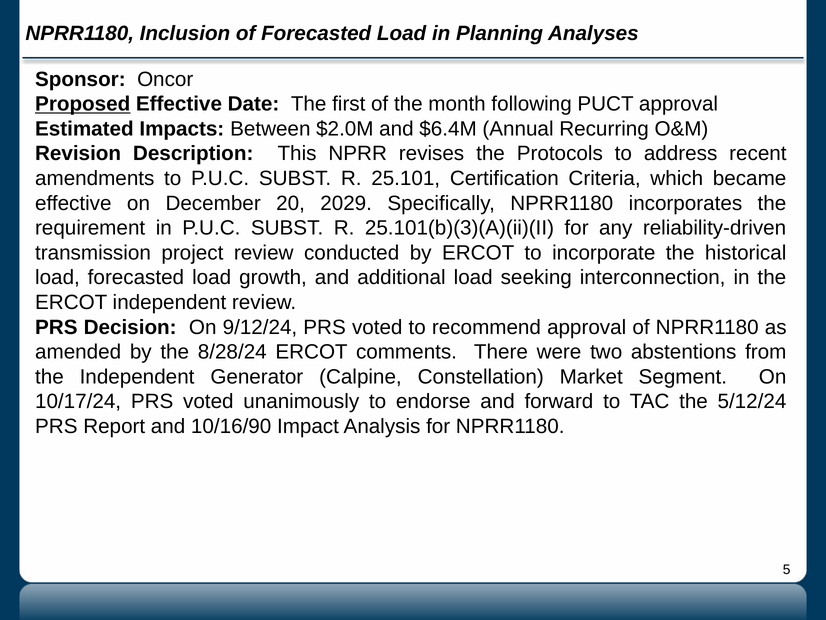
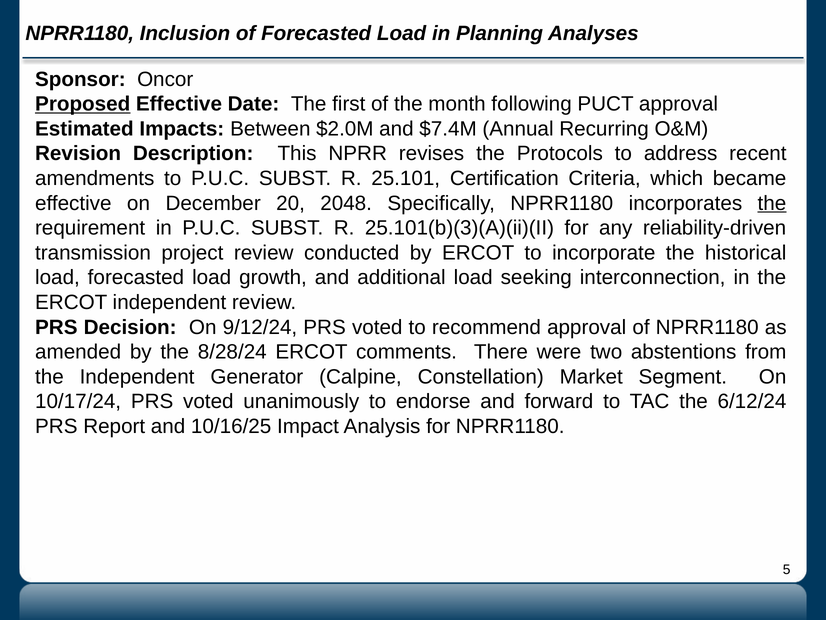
$6.4M: $6.4M -> $7.4M
2029: 2029 -> 2048
the at (772, 203) underline: none -> present
5/12/24: 5/12/24 -> 6/12/24
10/16/90: 10/16/90 -> 10/16/25
